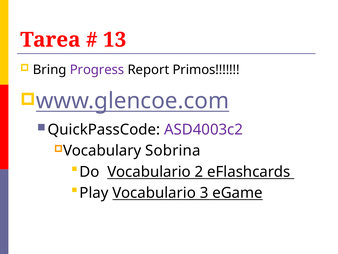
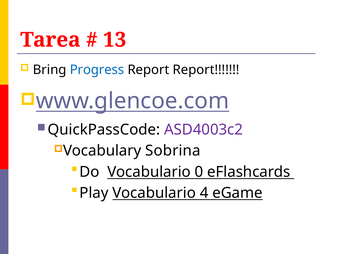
Progress colour: purple -> blue
Report Primos: Primos -> Report
2: 2 -> 0
3: 3 -> 4
